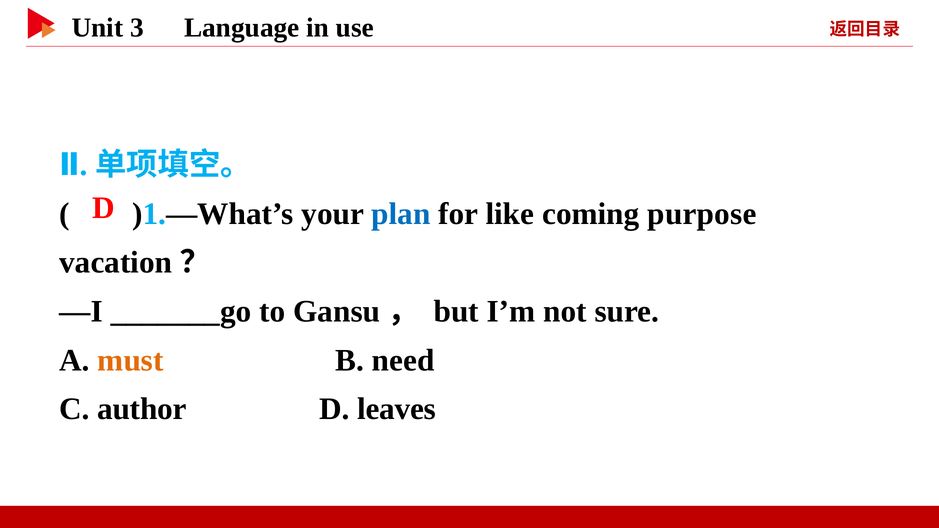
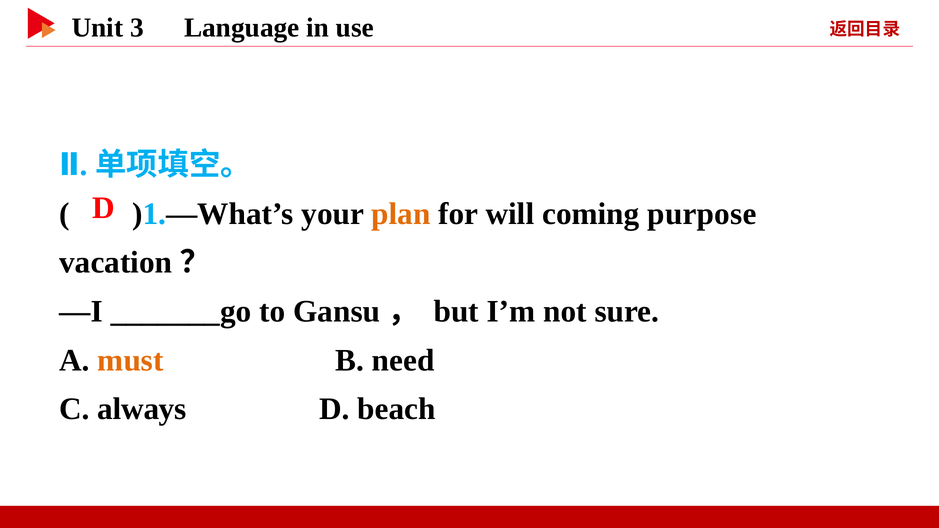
plan colour: blue -> orange
like: like -> will
author: author -> always
leaves: leaves -> beach
